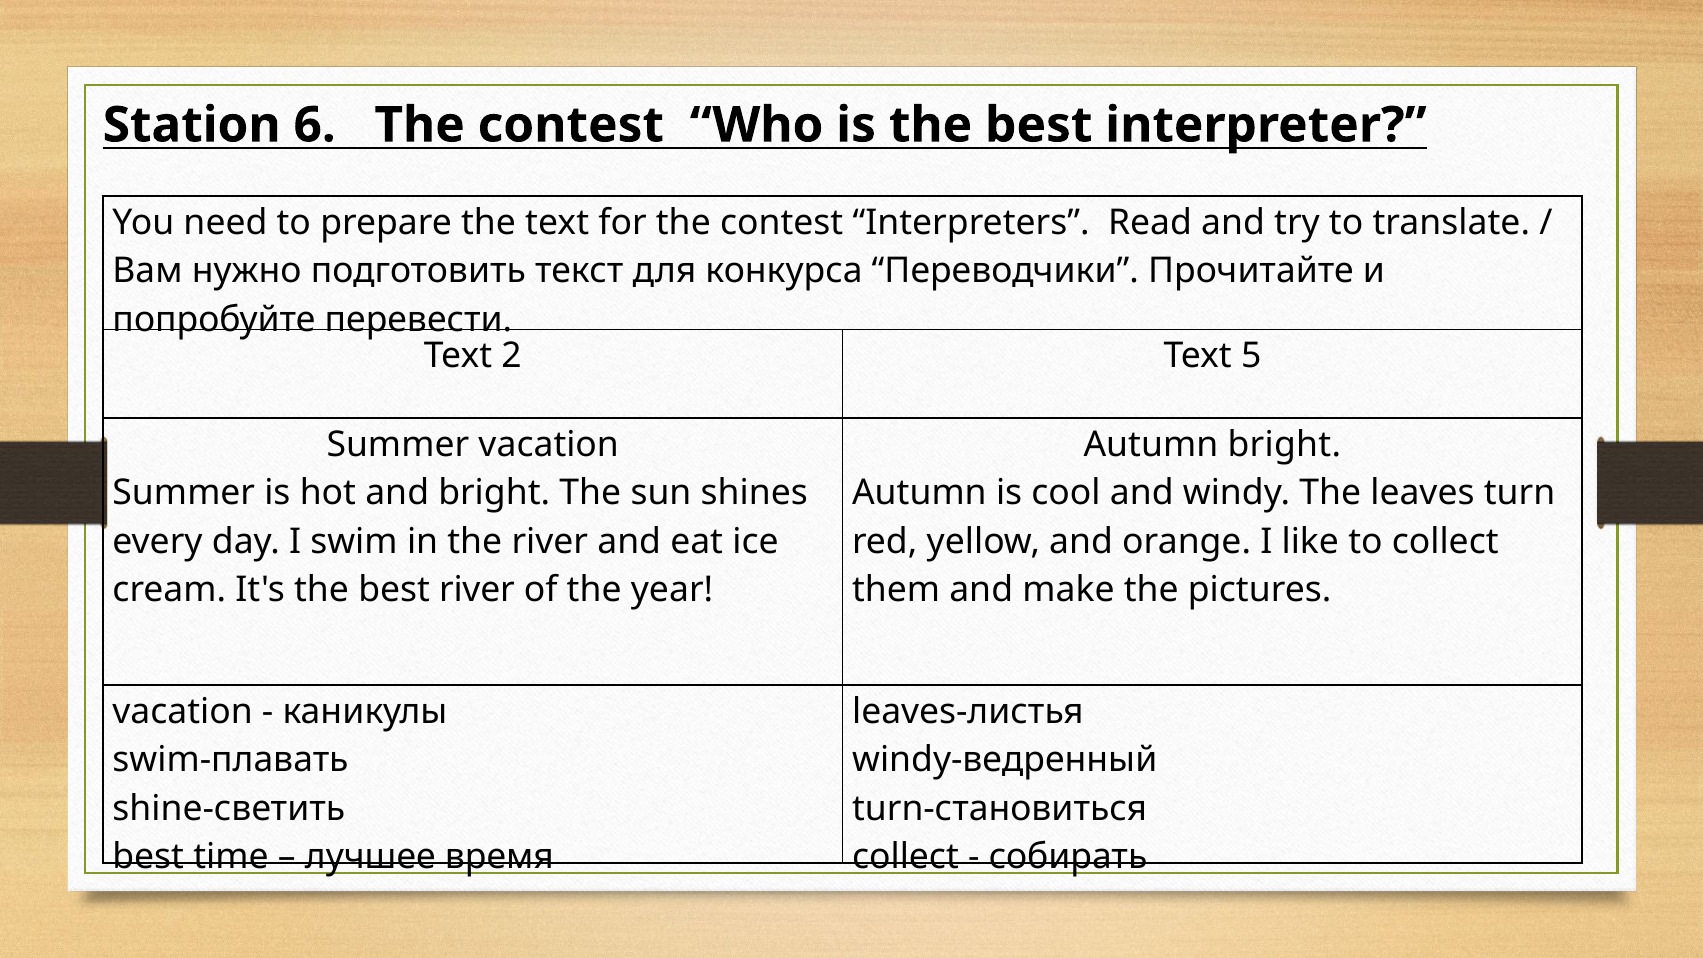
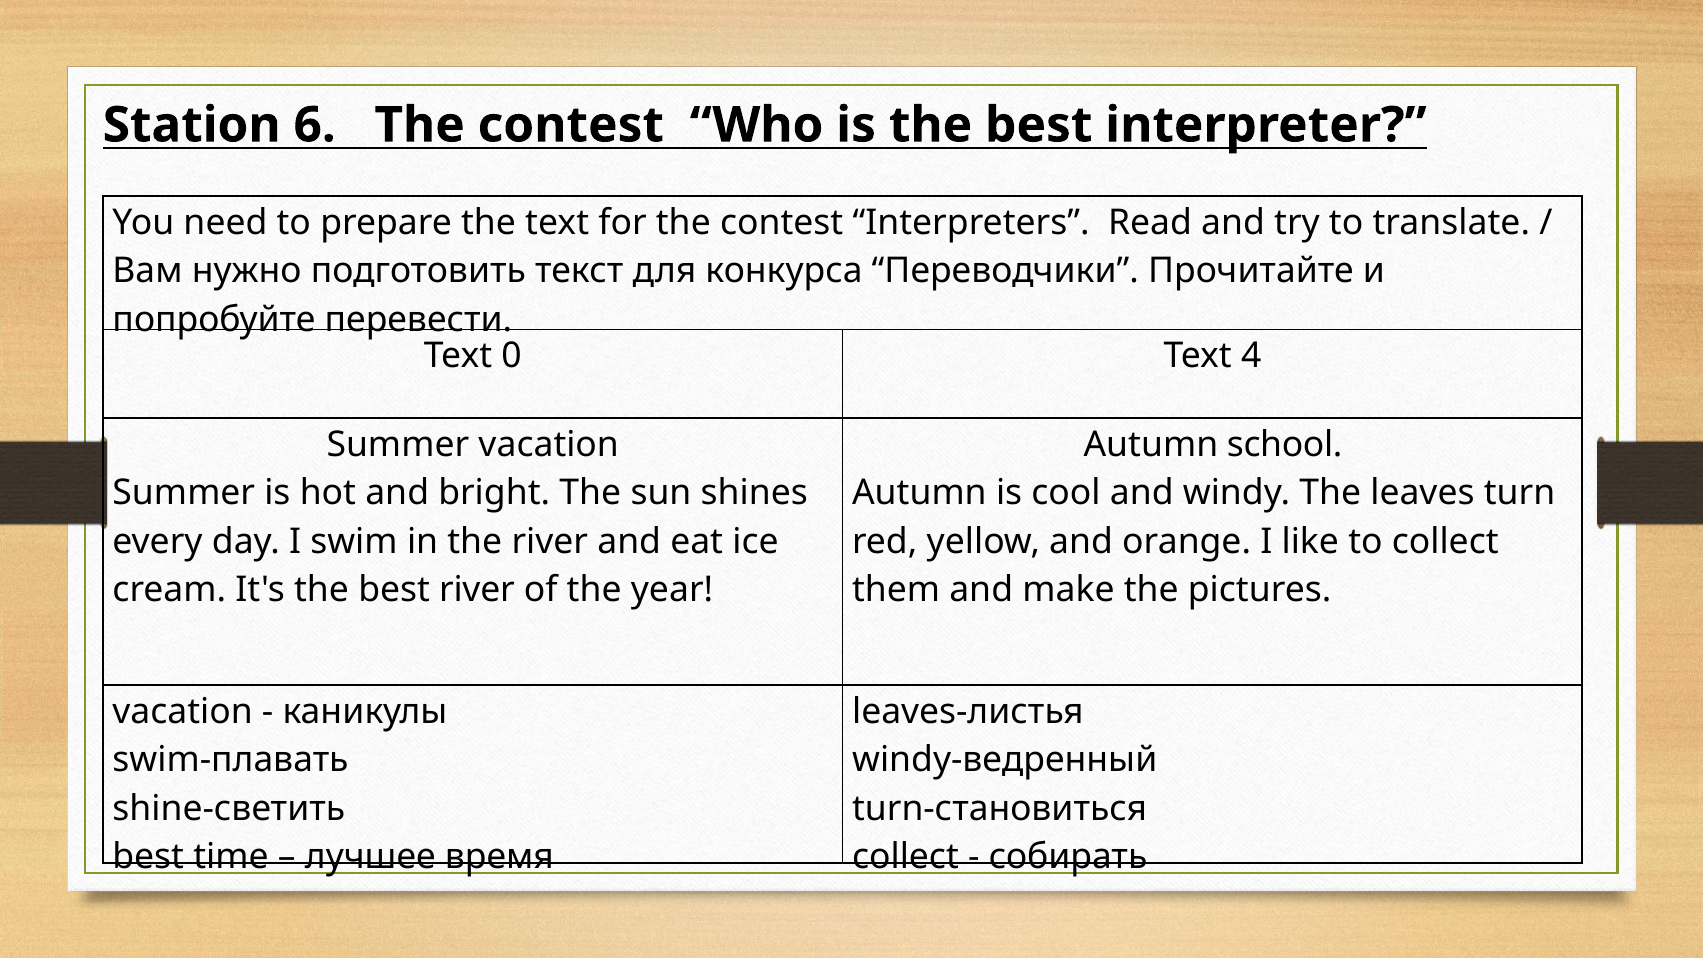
2: 2 -> 0
5: 5 -> 4
Autumn bright: bright -> school
